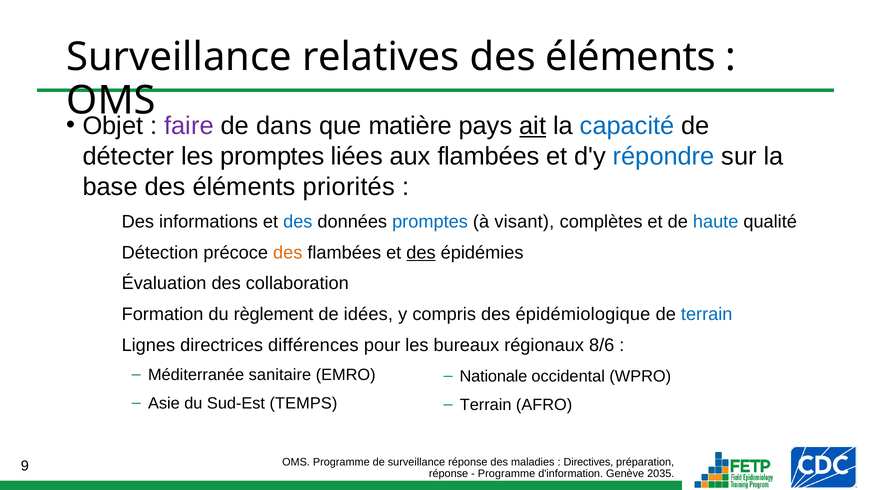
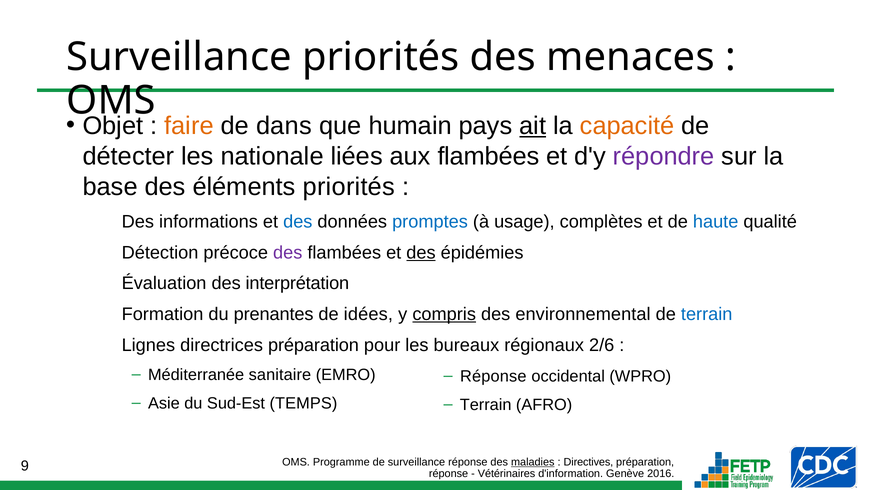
Surveillance relatives: relatives -> priorités
éléments at (631, 57): éléments -> menaces
faire colour: purple -> orange
matière: matière -> humain
capacité colour: blue -> orange
les promptes: promptes -> nationale
répondre colour: blue -> purple
visant: visant -> usage
des at (288, 253) colour: orange -> purple
collaboration: collaboration -> interprétation
règlement: règlement -> prenantes
compris underline: none -> present
épidémiologique: épidémiologique -> environnemental
directrices différences: différences -> préparation
8/6: 8/6 -> 2/6
Nationale at (493, 376): Nationale -> Réponse
maladies underline: none -> present
Programme at (507, 474): Programme -> Vétérinaires
2035: 2035 -> 2016
